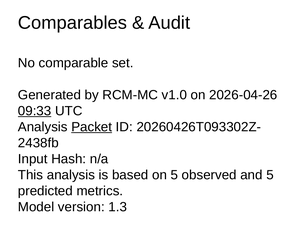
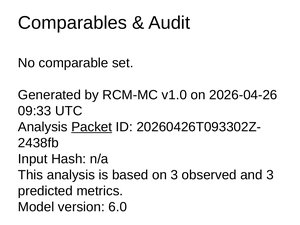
09:33 underline: present -> none
on 5: 5 -> 3
and 5: 5 -> 3
1.3: 1.3 -> 6.0
